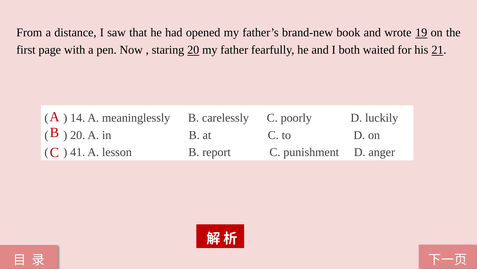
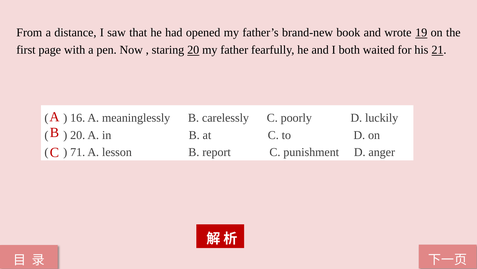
14: 14 -> 16
41: 41 -> 71
